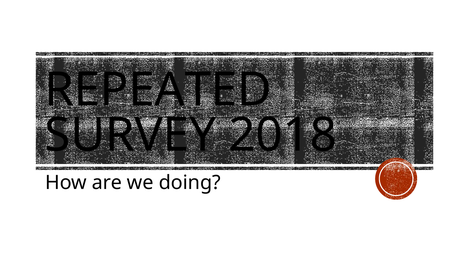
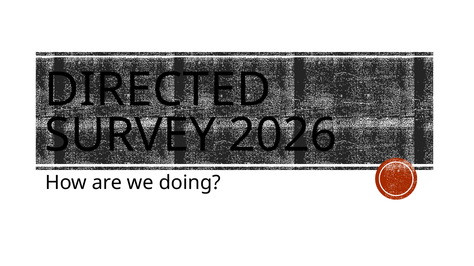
REPEATED: REPEATED -> DIRECTED
2018: 2018 -> 2026
